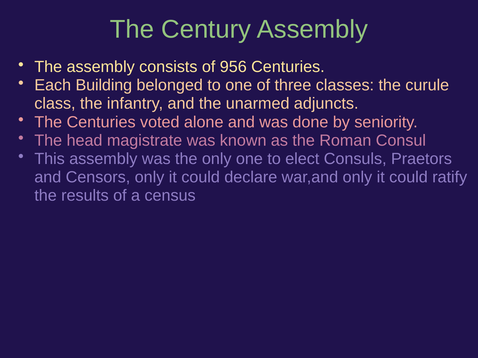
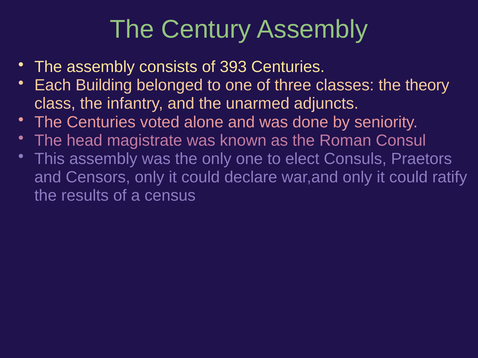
956: 956 -> 393
curule: curule -> theory
